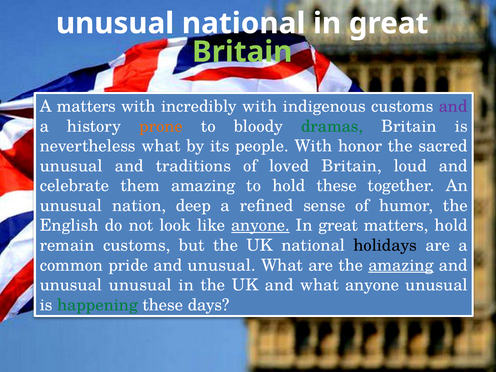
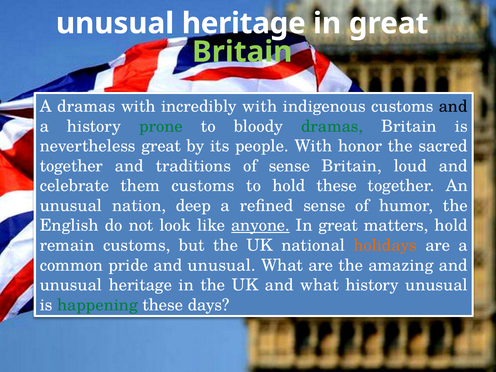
national at (244, 23): national -> heritage
A matters: matters -> dramas
and at (453, 106) colour: purple -> black
prone colour: orange -> green
nevertheless what: what -> great
unusual at (71, 166): unusual -> together
of loved: loved -> sense
them amazing: amazing -> customs
holidays colour: black -> orange
amazing at (401, 265) underline: present -> none
unusual at (140, 285): unusual -> heritage
what anyone: anyone -> history
